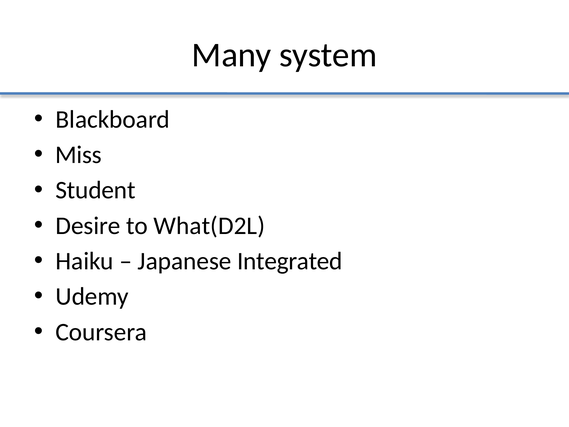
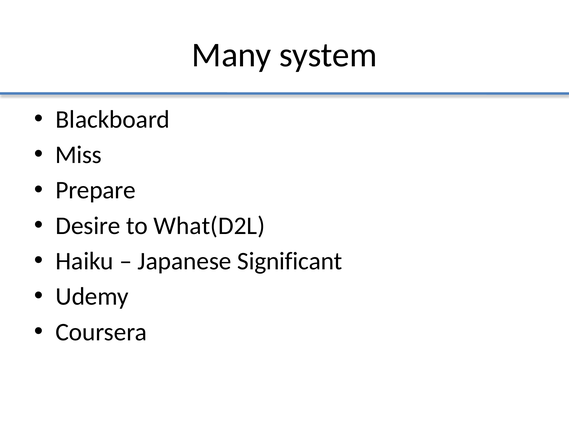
Student: Student -> Prepare
Integrated: Integrated -> Significant
